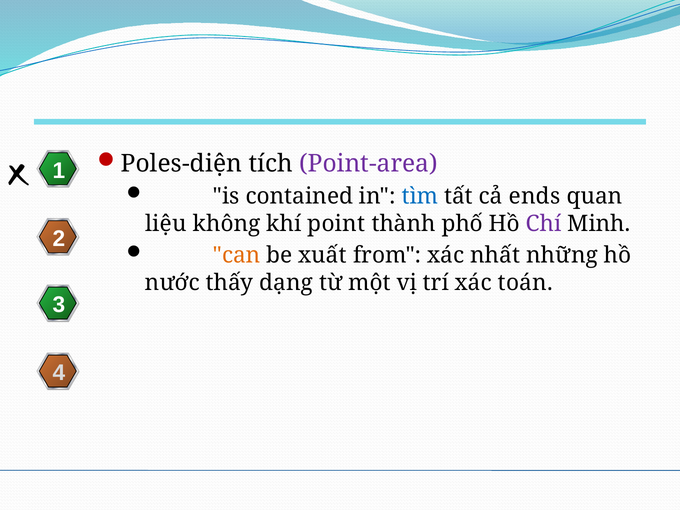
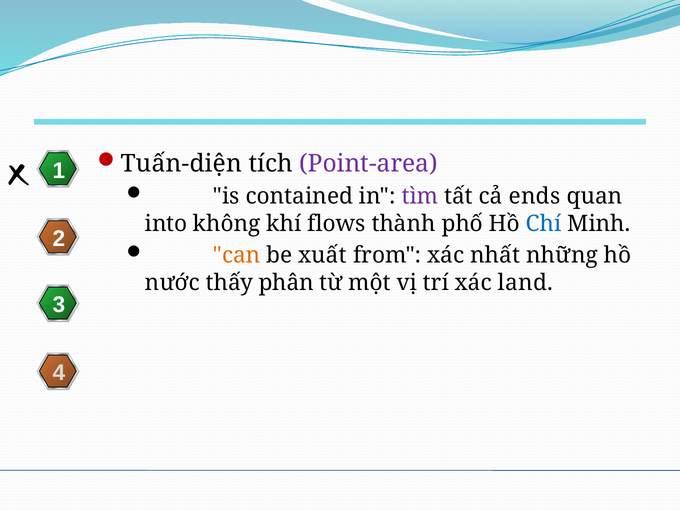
Poles-diện: Poles-diện -> Tuấn-diện
tìm colour: blue -> purple
liệu: liệu -> into
point: point -> flows
Chí colour: purple -> blue
dạng: dạng -> phân
toán: toán -> land
